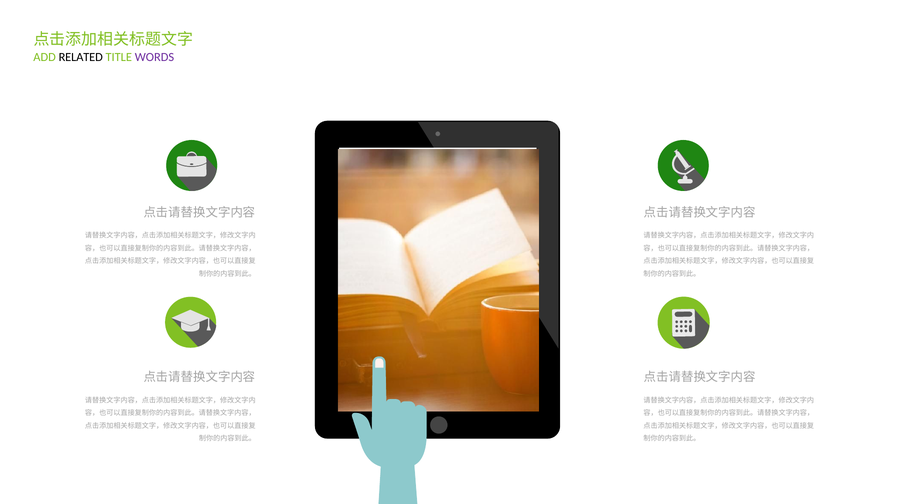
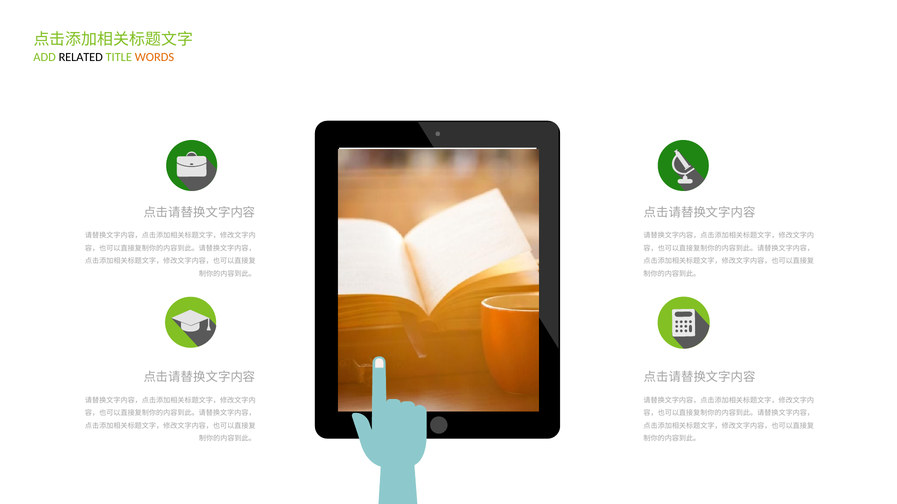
WORDS colour: purple -> orange
